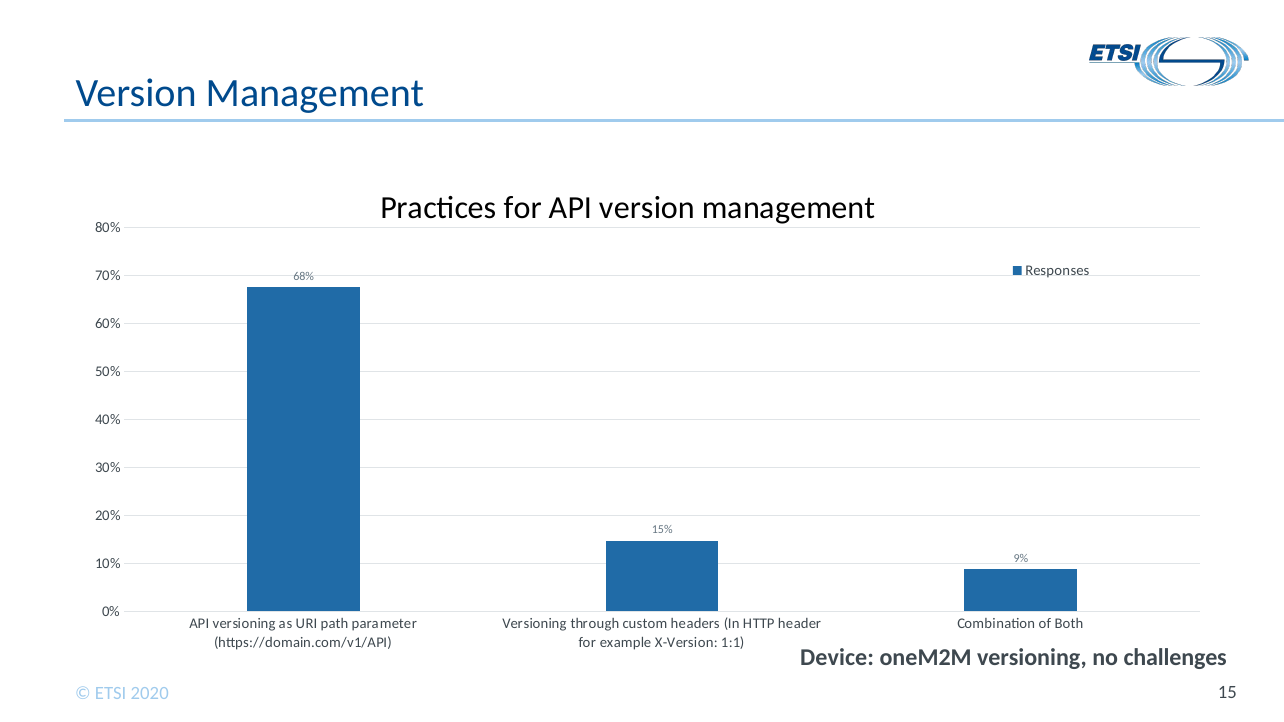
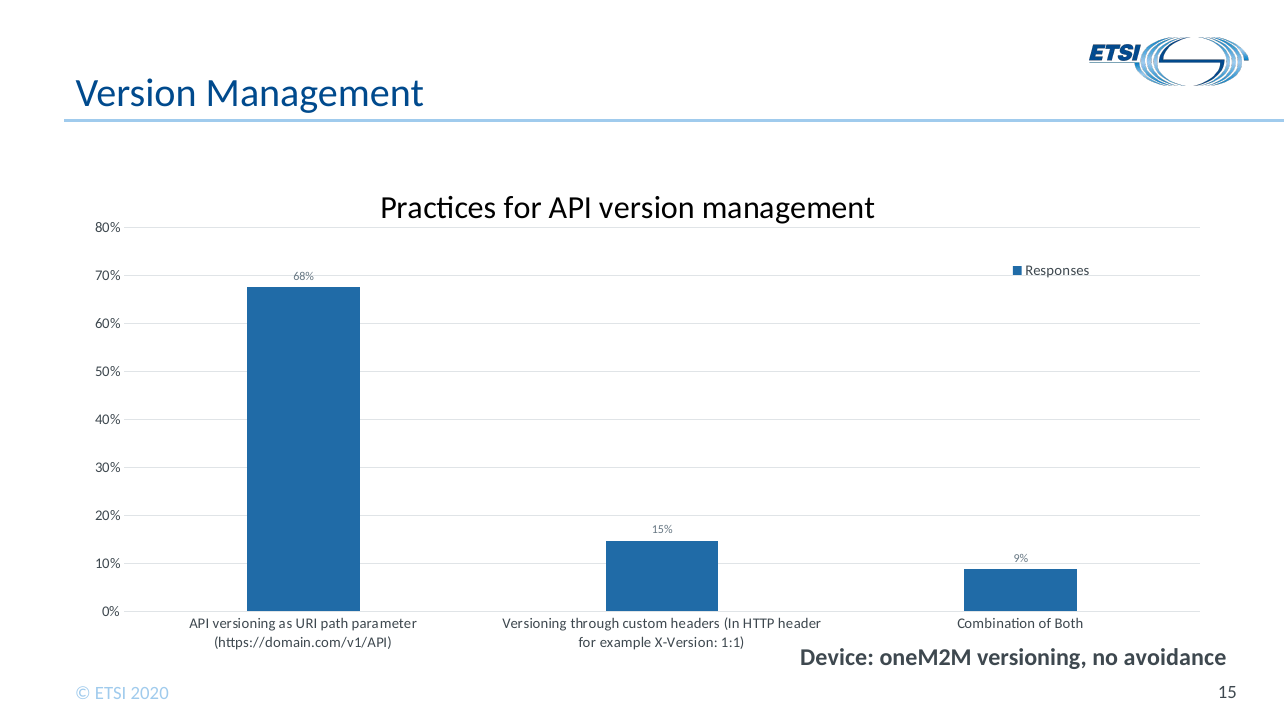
challenges: challenges -> avoidance
